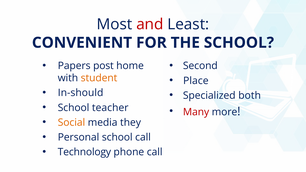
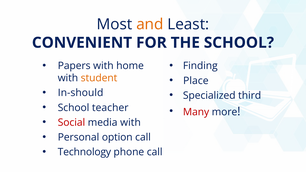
and colour: red -> orange
Papers post: post -> with
Second: Second -> Finding
both: both -> third
Social colour: orange -> red
media they: they -> with
Personal school: school -> option
